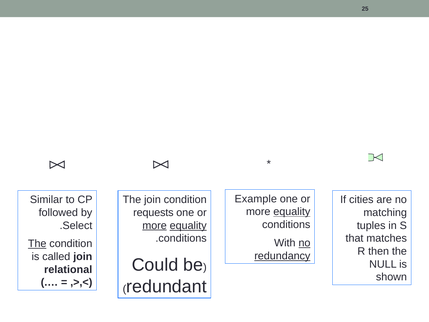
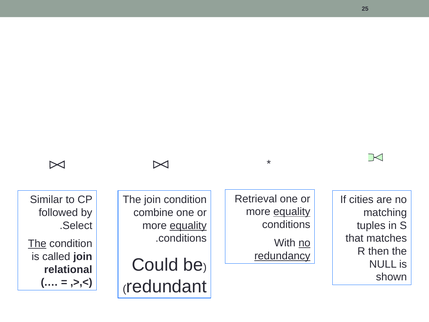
Example: Example -> Retrieval
requests: requests -> combine
more at (155, 225) underline: present -> none
